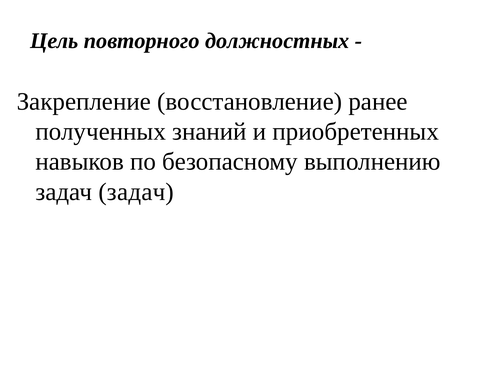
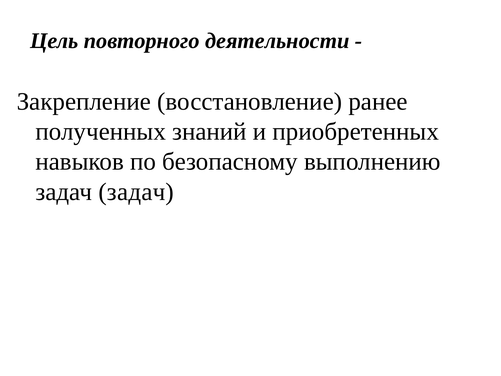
должностных: должностных -> деятельности
